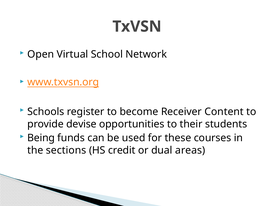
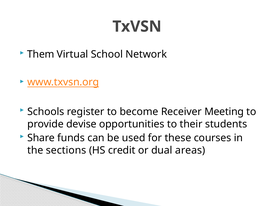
Open: Open -> Them
Content: Content -> Meeting
Being: Being -> Share
